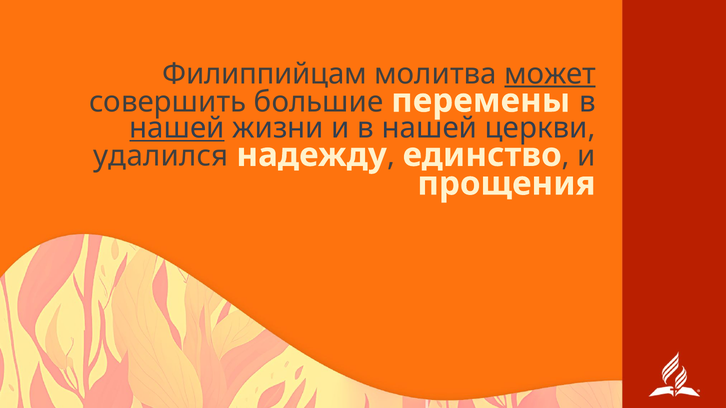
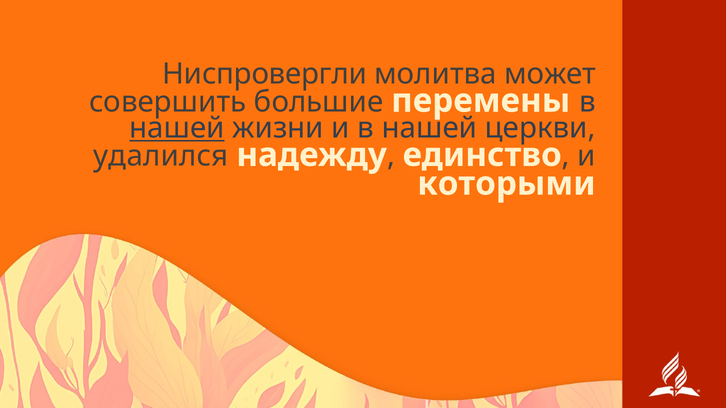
Филиппийцам: Филиппийцам -> Ниспровергли
может underline: present -> none
прощения: прощения -> которыми
